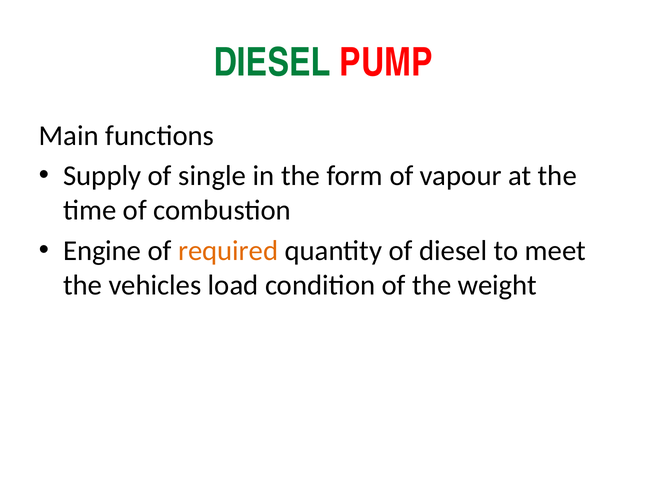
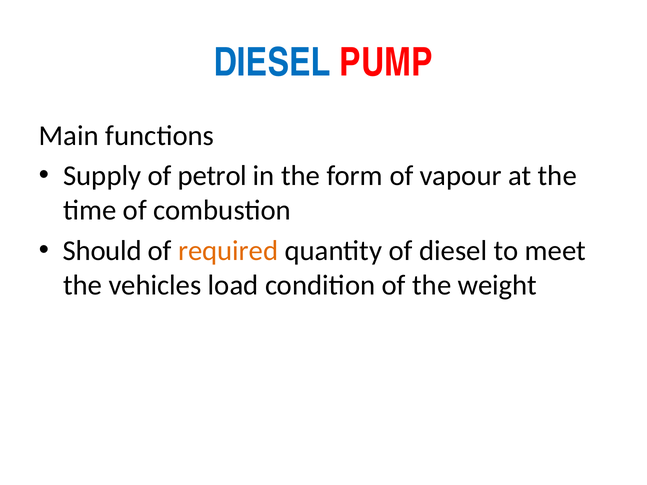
DIESEL at (272, 63) colour: green -> blue
single: single -> petrol
Engine: Engine -> Should
